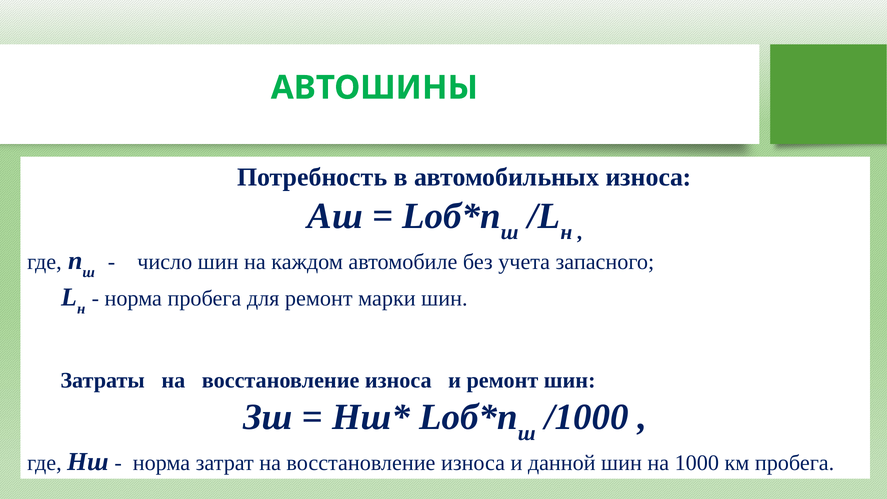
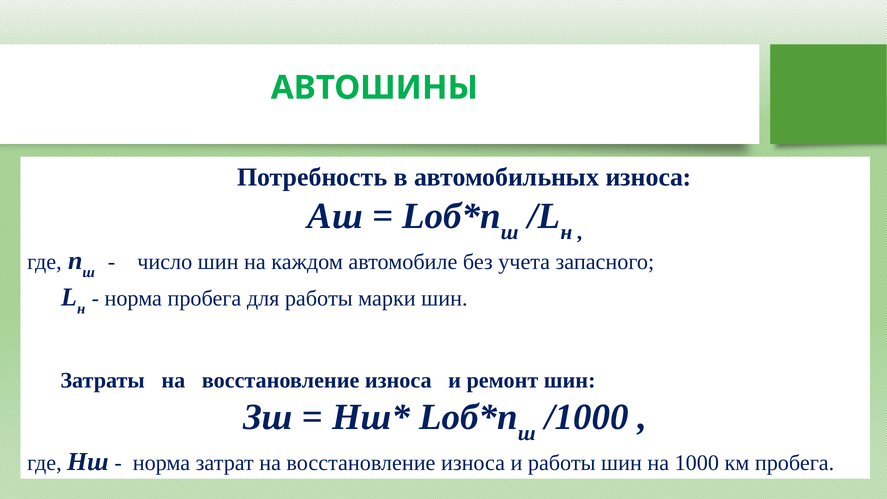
для ремонт: ремонт -> работы
и данной: данной -> работы
